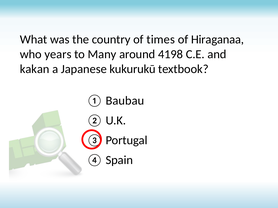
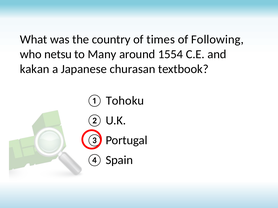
Hiraganaa: Hiraganaa -> Following
years: years -> netsu
4198: 4198 -> 1554
kukurukū: kukurukū -> churasan
Baubau: Baubau -> Tohoku
